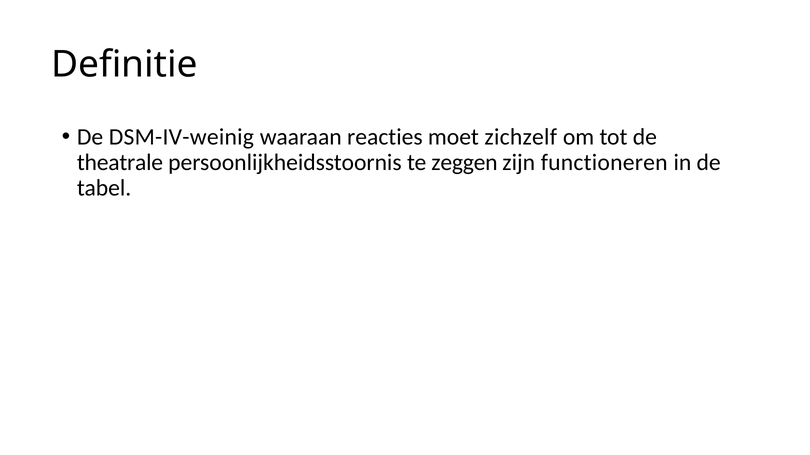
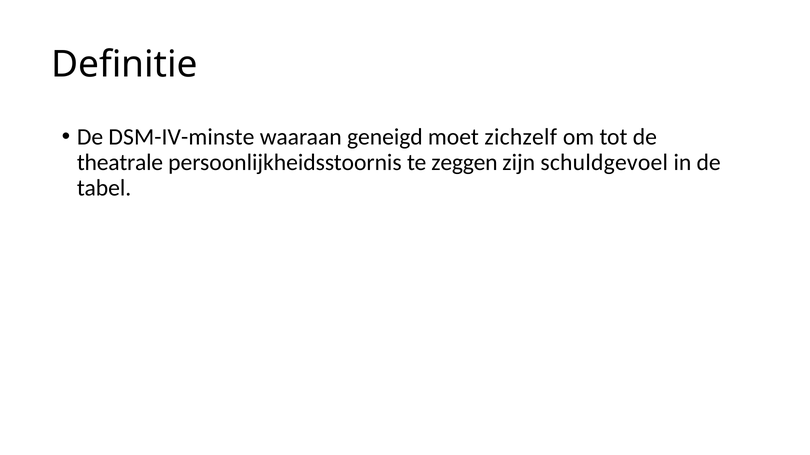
DSM-IV-weinig: DSM-IV-weinig -> DSM-IV-minste
reacties: reacties -> geneigd
functioneren: functioneren -> schuldgevoel
